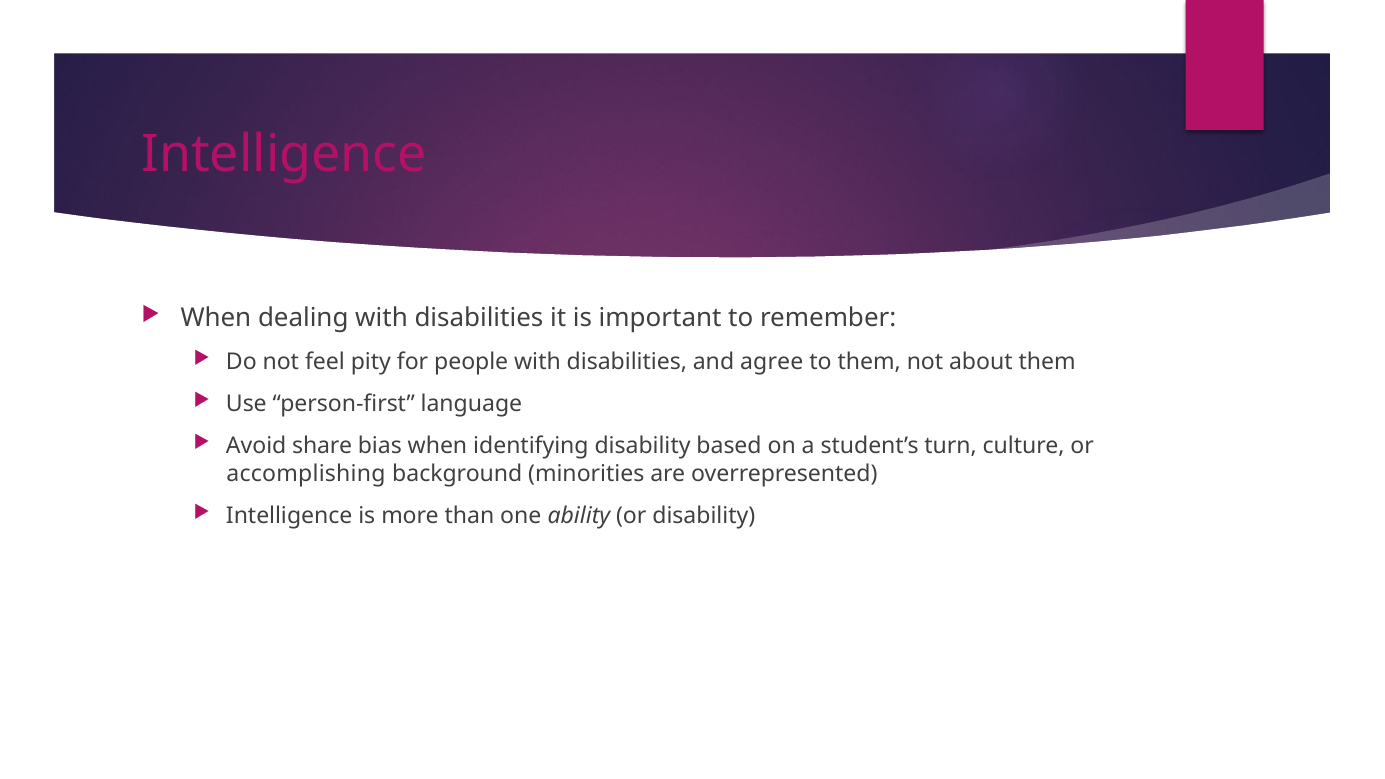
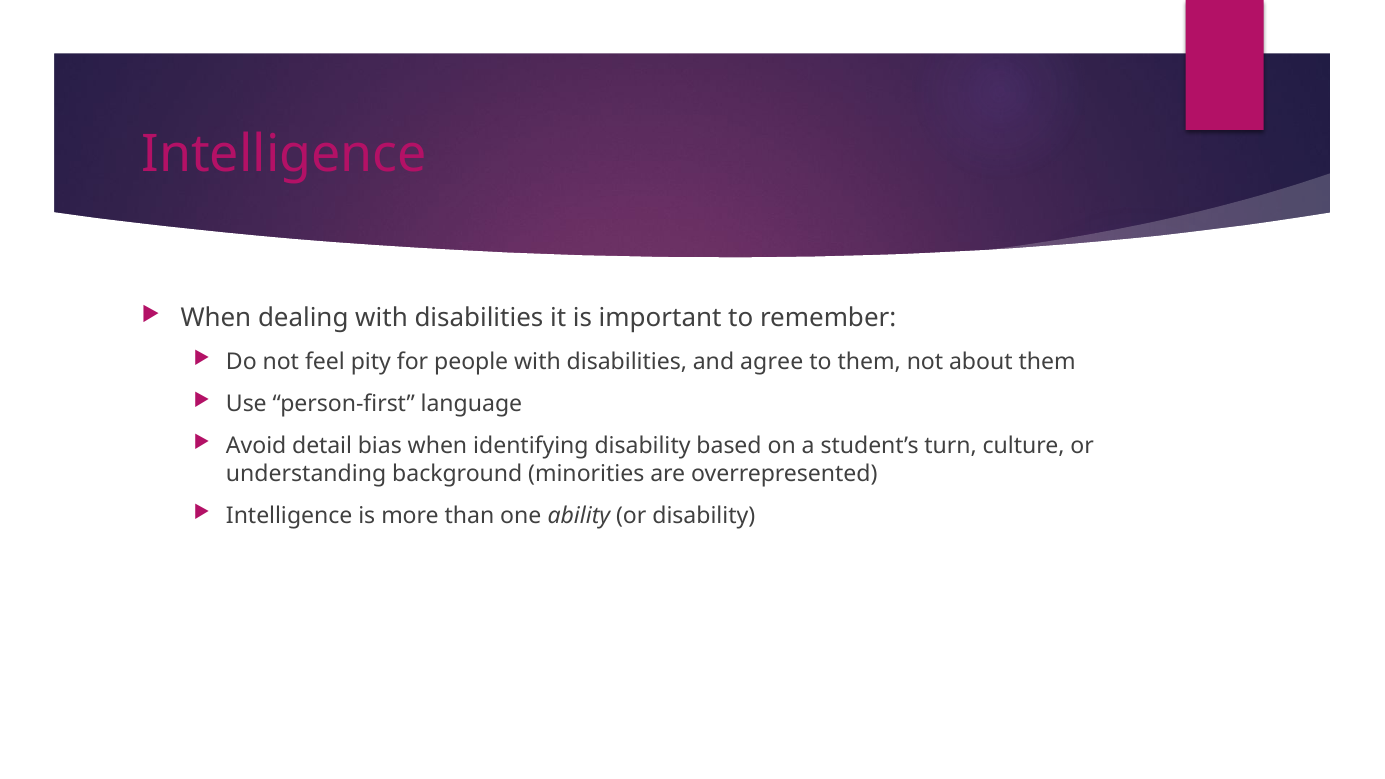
share: share -> detail
accomplishing: accomplishing -> understanding
